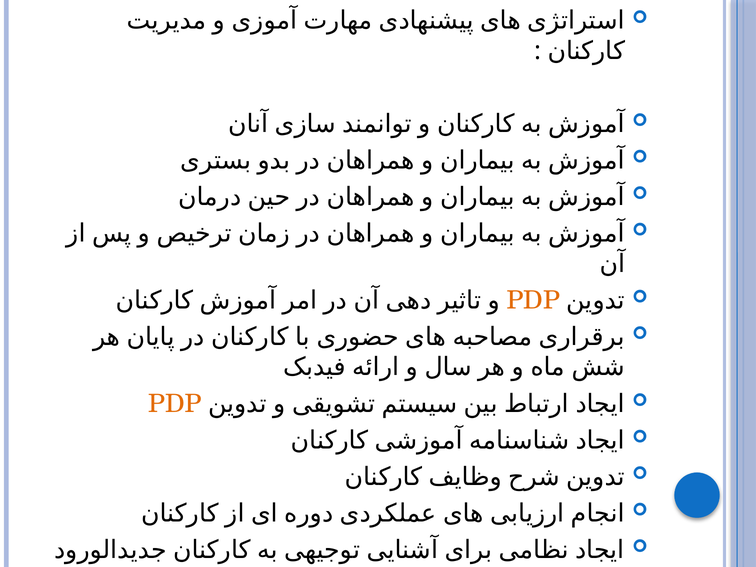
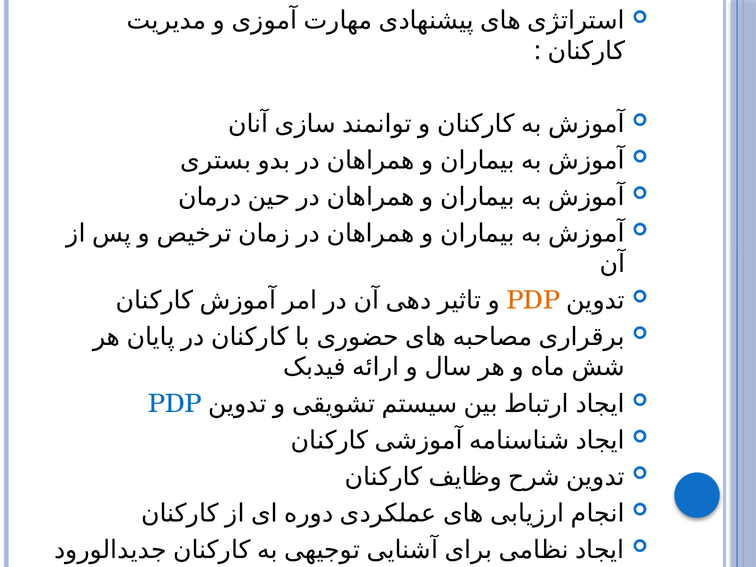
PDP at (175, 404) colour: orange -> blue
